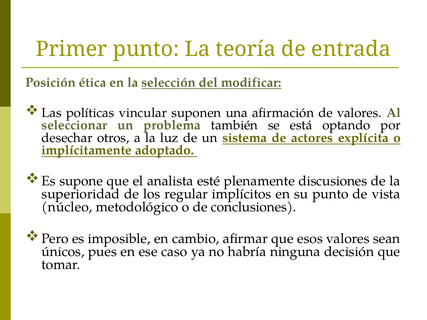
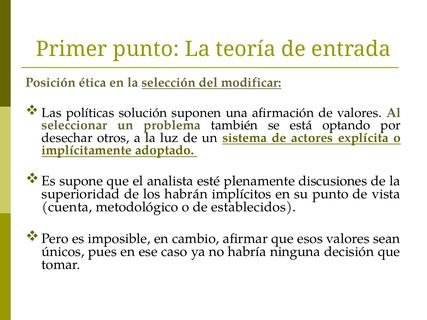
vincular: vincular -> solución
regular: regular -> habrán
núcleo: núcleo -> cuenta
conclusiones: conclusiones -> establecidos
